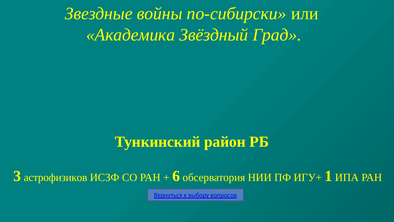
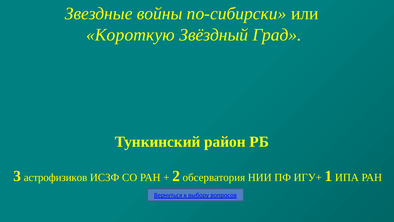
Академика: Академика -> Короткую
6: 6 -> 2
